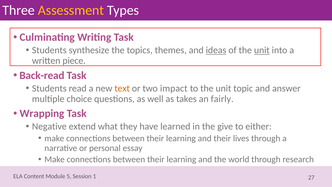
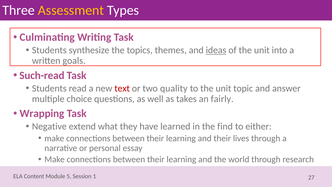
unit at (262, 50) underline: present -> none
piece: piece -> goals
Back-read: Back-read -> Such-read
text colour: orange -> red
impact: impact -> quality
give: give -> find
